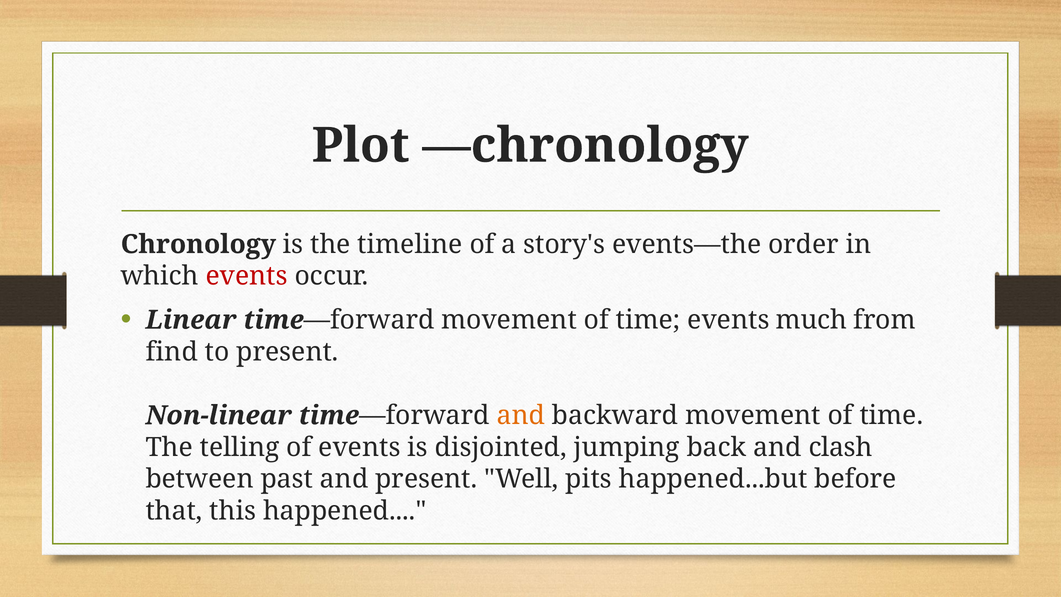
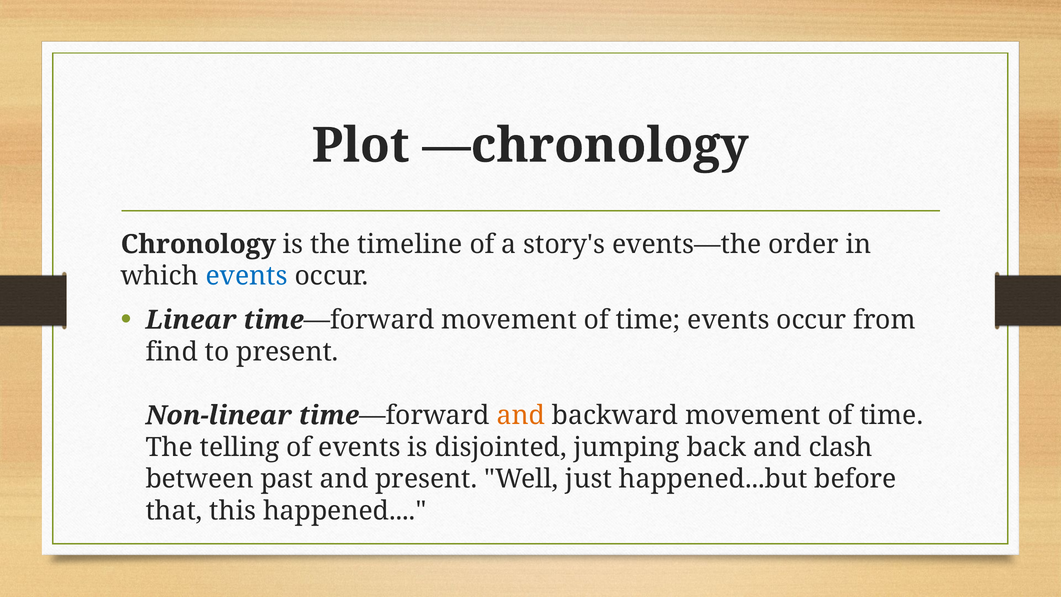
events at (247, 276) colour: red -> blue
time events much: much -> occur
pits: pits -> just
